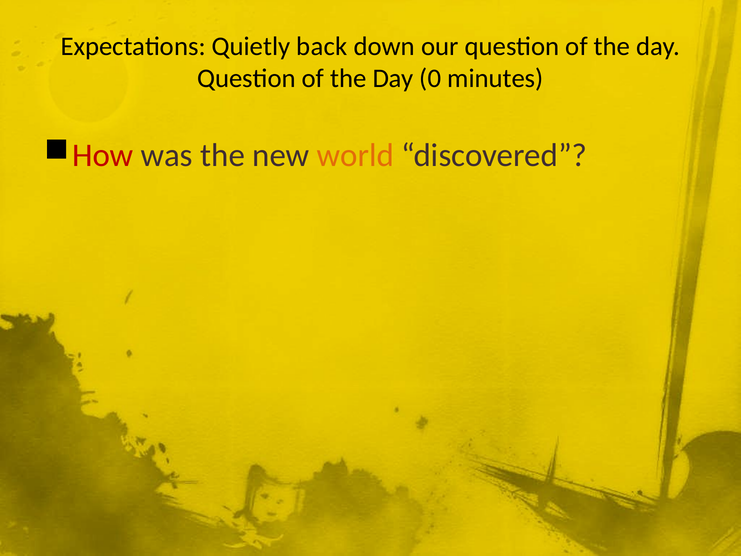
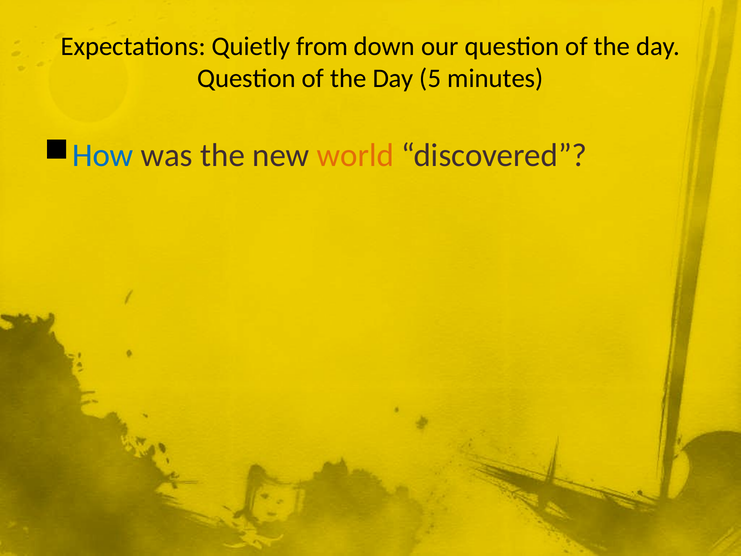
back: back -> from
0: 0 -> 5
How colour: red -> blue
